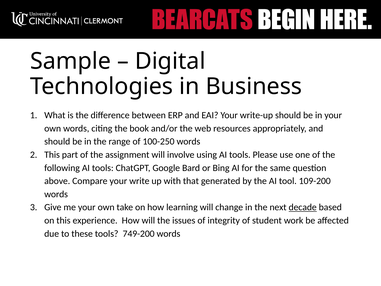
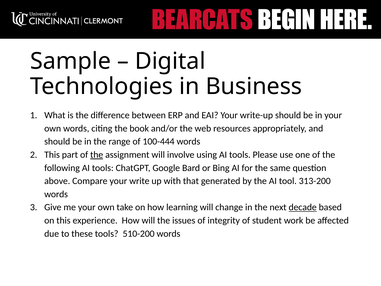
100-250: 100-250 -> 100-444
the at (97, 155) underline: none -> present
109-200: 109-200 -> 313-200
749-200: 749-200 -> 510-200
